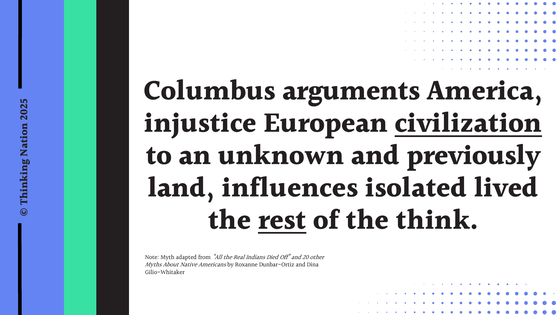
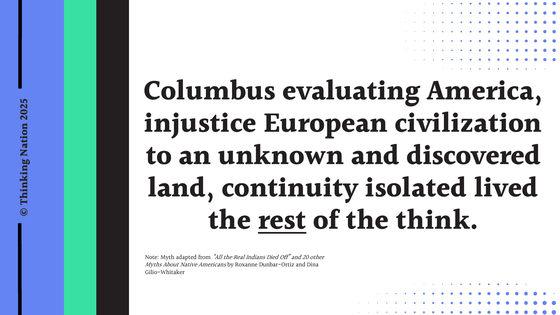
arguments: arguments -> evaluating
civilization underline: present -> none
previously: previously -> discovered
influences: influences -> continuity
